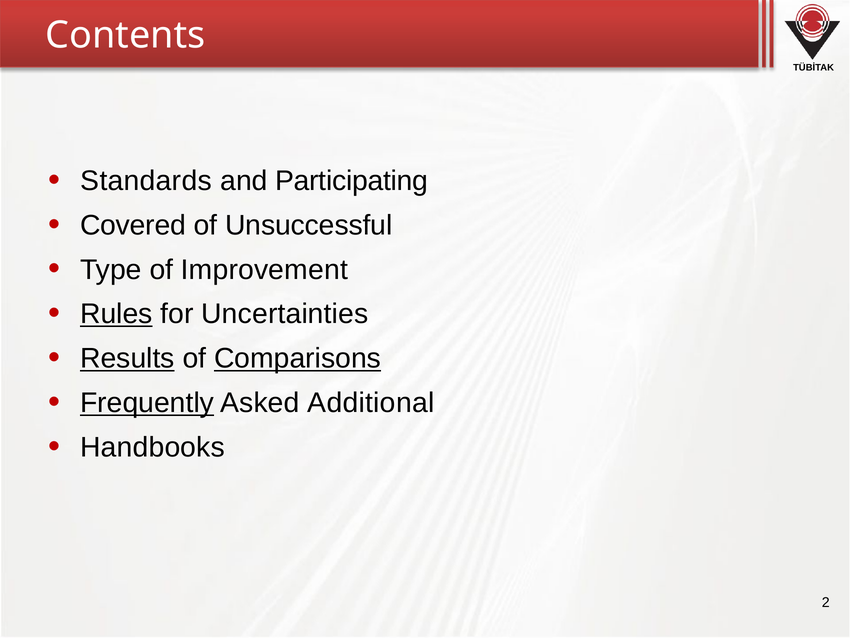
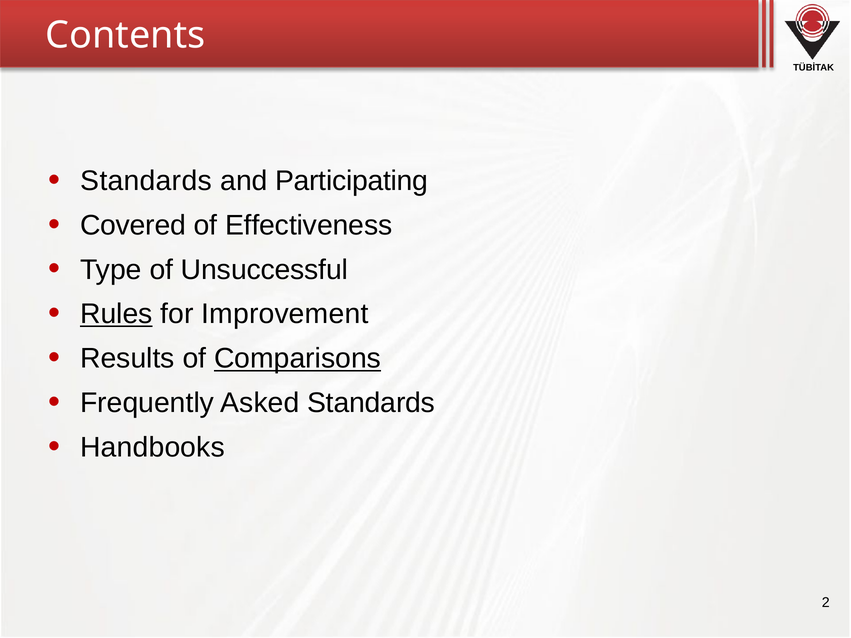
Unsuccessful: Unsuccessful -> Effectiveness
Improvement: Improvement -> Unsuccessful
Uncertainties: Uncertainties -> Improvement
Results underline: present -> none
Frequently underline: present -> none
Asked Additional: Additional -> Standards
